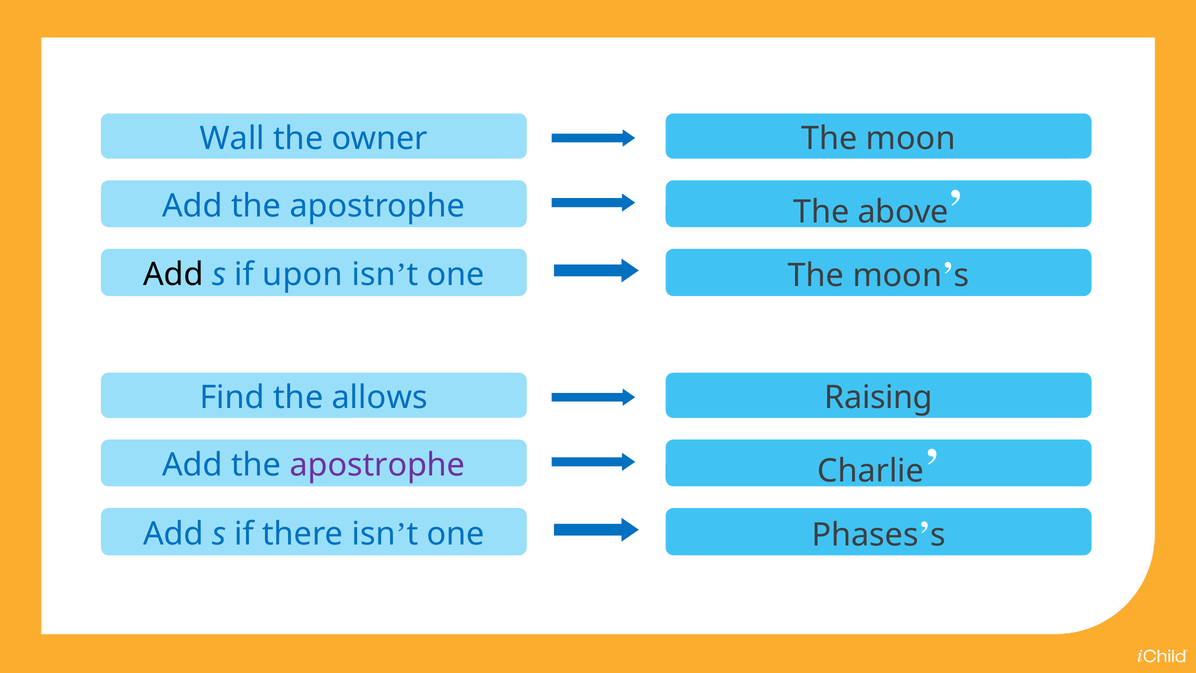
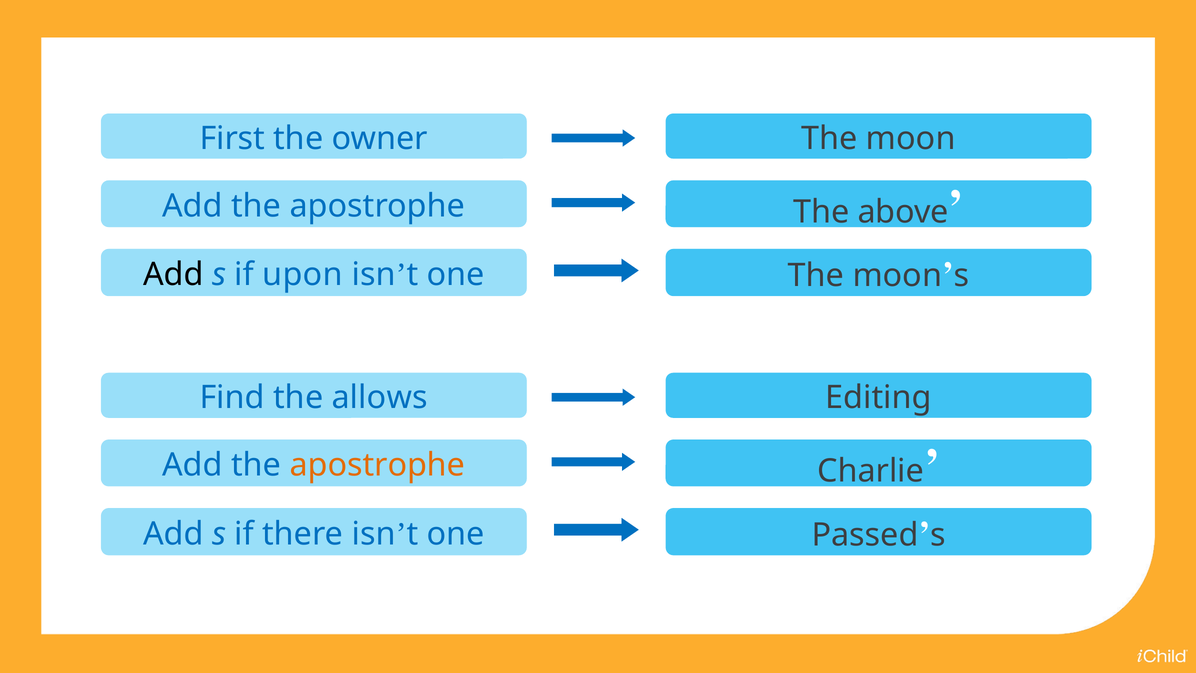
Wall: Wall -> First
Raising: Raising -> Editing
apostrophe at (377, 465) colour: purple -> orange
Phases: Phases -> Passed
